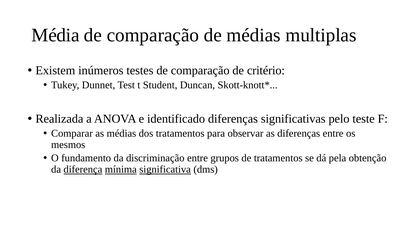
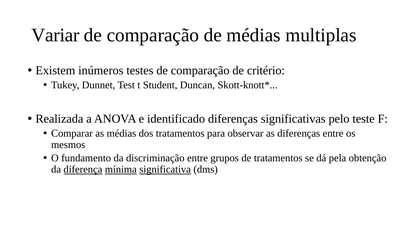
Média: Média -> Variar
